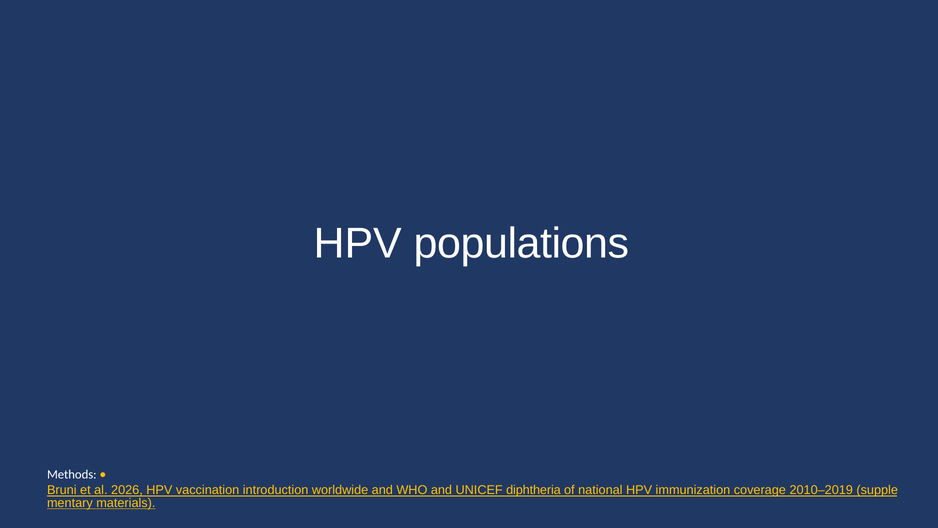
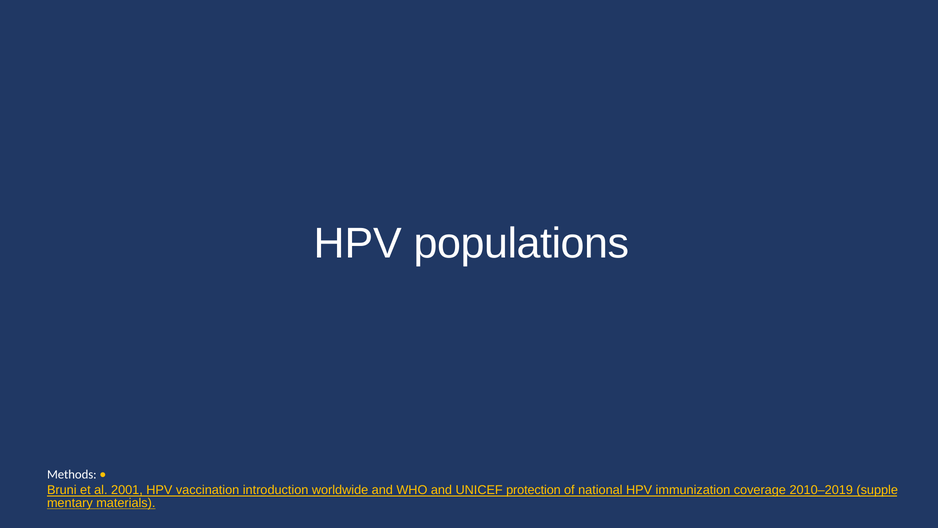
2026: 2026 -> 2001
diphtheria: diphtheria -> protection
